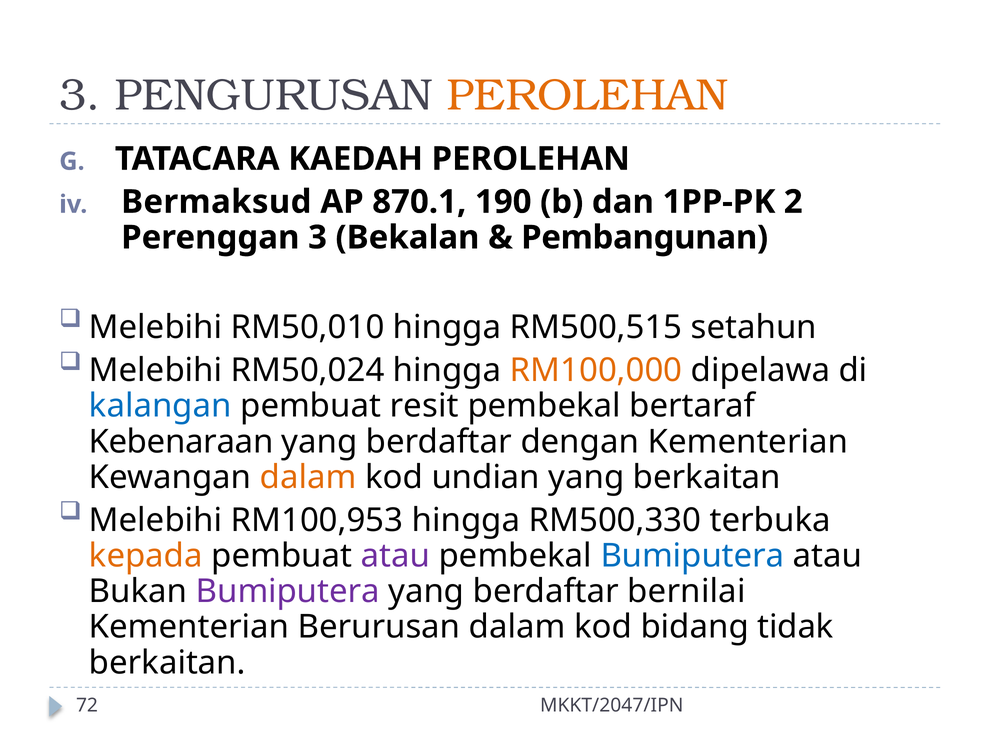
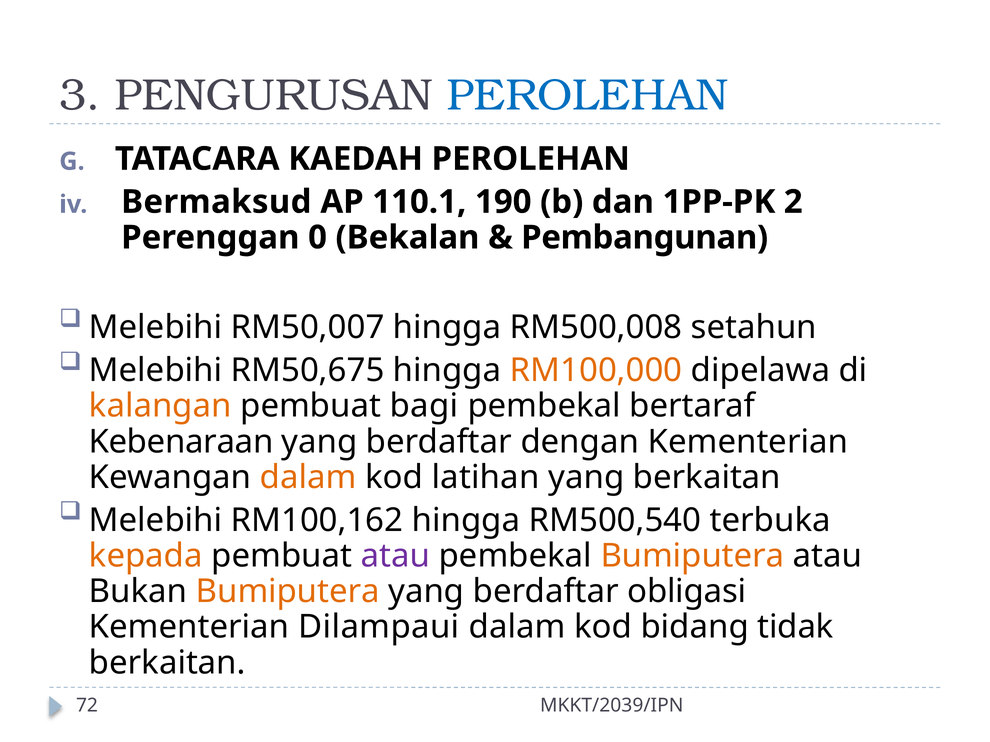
PEROLEHAN at (587, 96) colour: orange -> blue
870.1: 870.1 -> 110.1
Perenggan 3: 3 -> 0
RM50,010: RM50,010 -> RM50,007
RM500,515: RM500,515 -> RM500,008
RM50,024: RM50,024 -> RM50,675
kalangan colour: blue -> orange
resit: resit -> bagi
undian: undian -> latihan
RM100,953: RM100,953 -> RM100,162
RM500,330: RM500,330 -> RM500,540
Bumiputera at (692, 556) colour: blue -> orange
Bumiputera at (288, 592) colour: purple -> orange
bernilai: bernilai -> obligasi
Berurusan: Berurusan -> Dilampaui
MKKT/2047/IPN: MKKT/2047/IPN -> MKKT/2039/IPN
